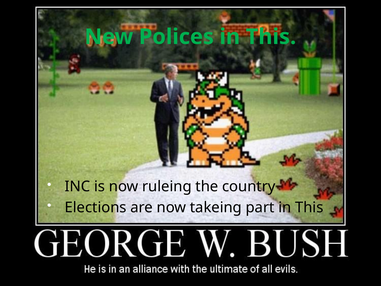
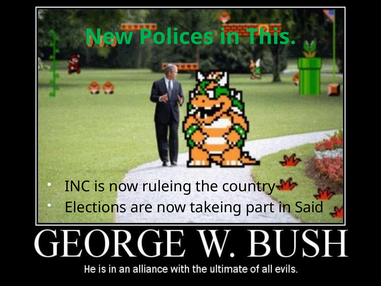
part in This: This -> Said
